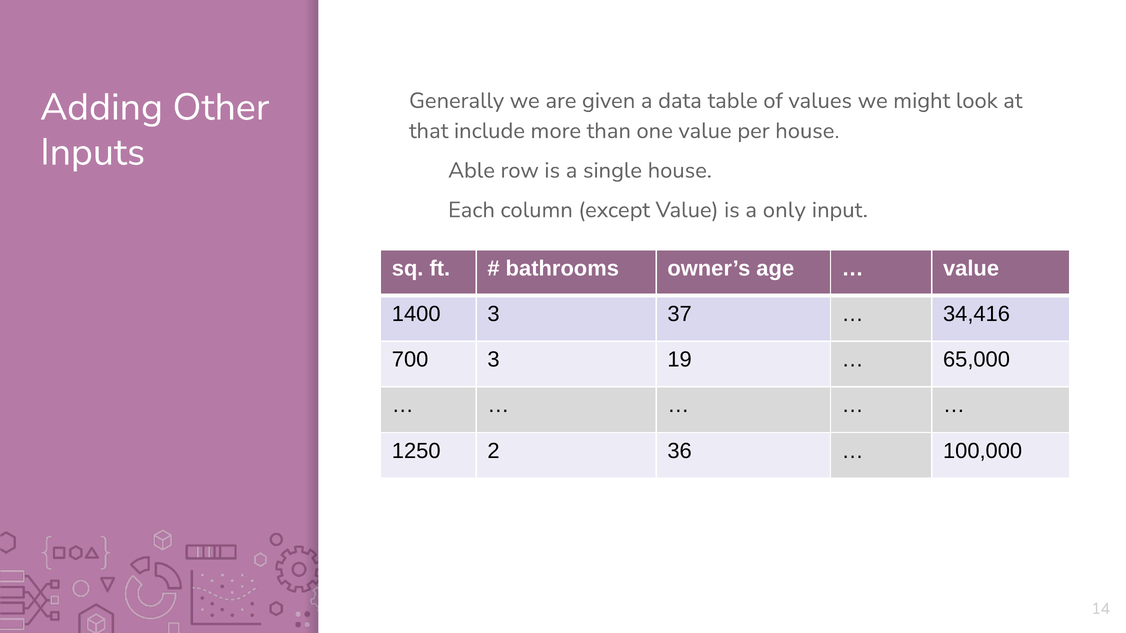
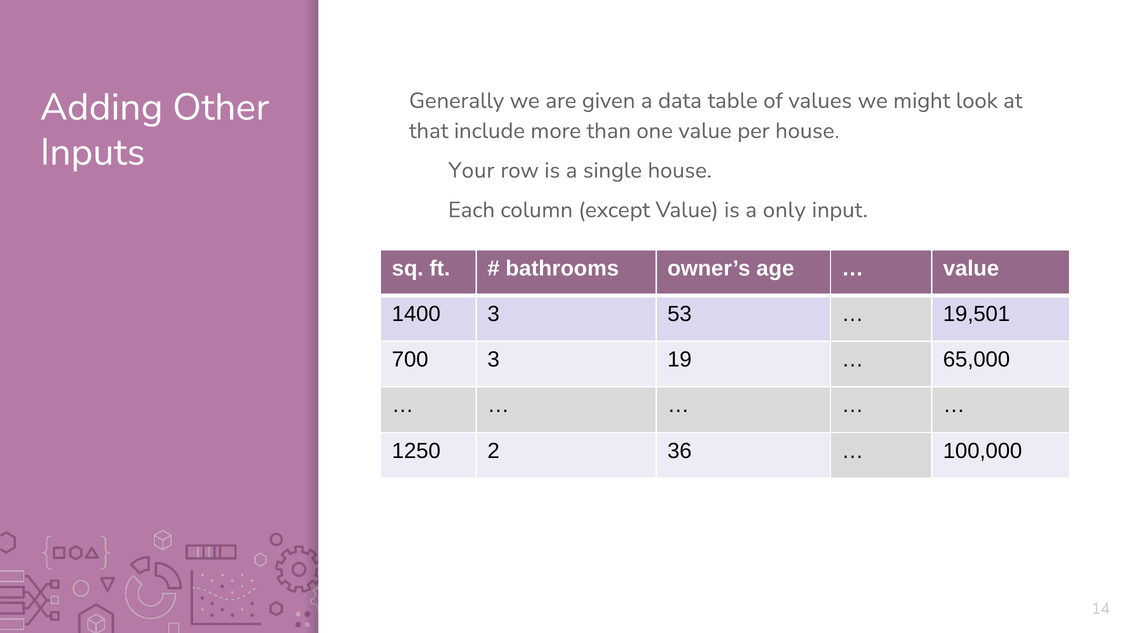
Able: Able -> Your
37: 37 -> 53
34,416: 34,416 -> 19,501
